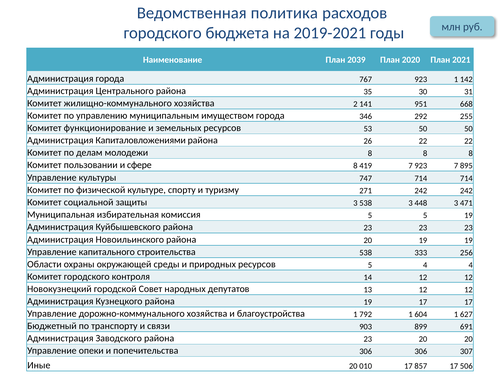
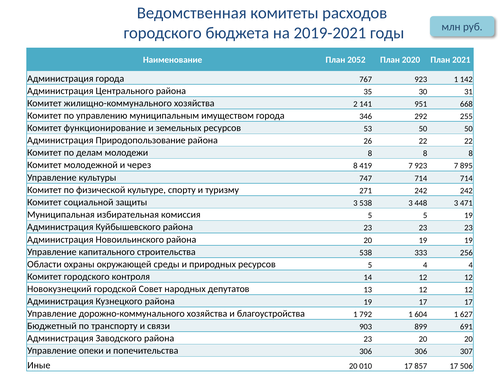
политика: политика -> комитеты
2039: 2039 -> 2052
Капиталовложениями: Капиталовложениями -> Природопользование
пользовании: пользовании -> молодежной
сфере: сфере -> через
